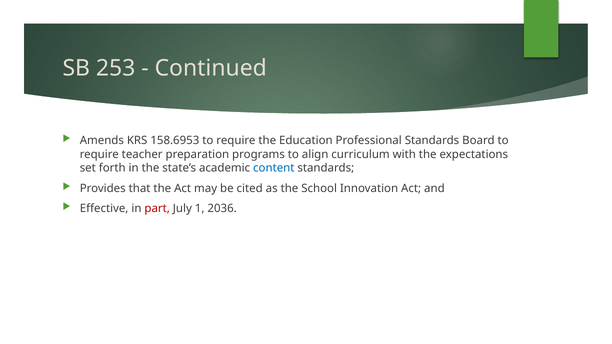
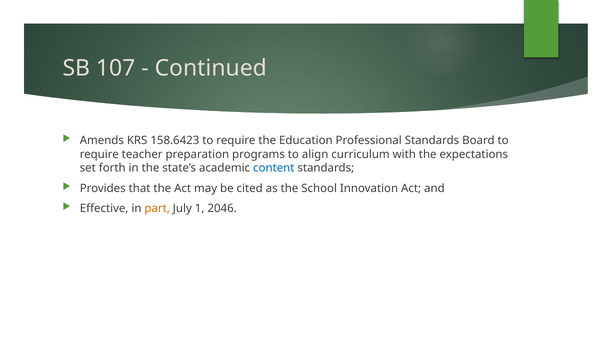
253: 253 -> 107
158.6953: 158.6953 -> 158.6423
part colour: red -> orange
2036: 2036 -> 2046
